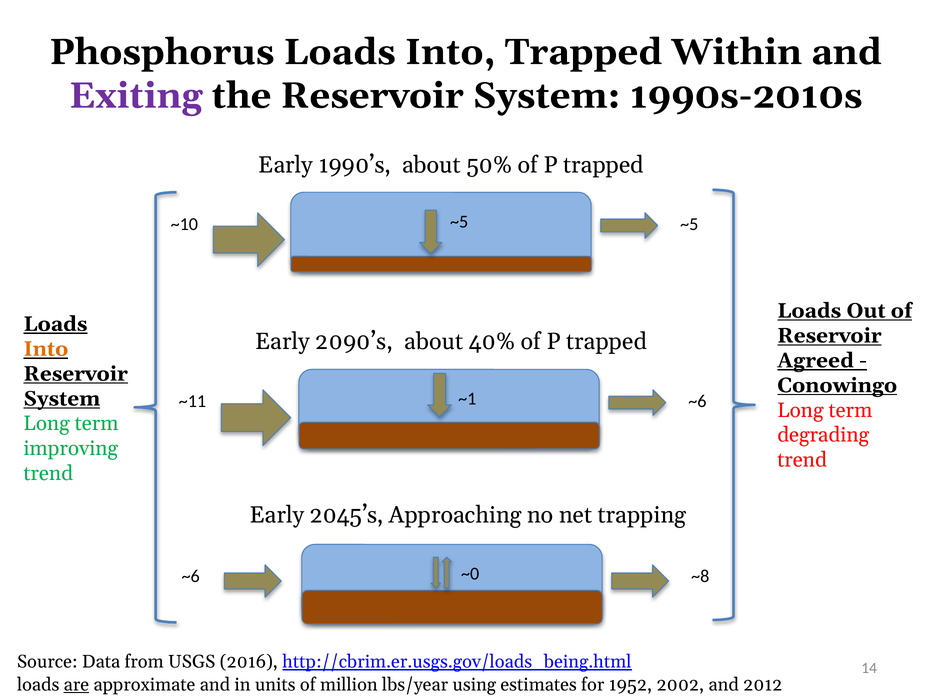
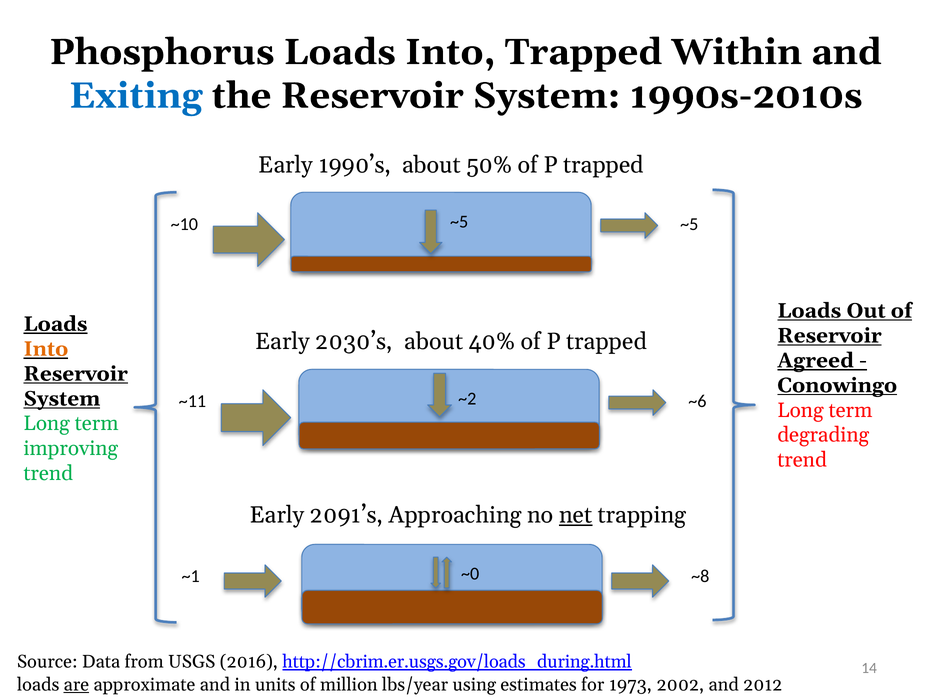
Exiting colour: purple -> blue
2090’s: 2090’s -> 2030’s
~1: ~1 -> ~2
2045’s: 2045’s -> 2091’s
net underline: none -> present
~6 at (191, 576): ~6 -> ~1
http://cbrim.er.usgs.gov/loads_being.html: http://cbrim.er.usgs.gov/loads_being.html -> http://cbrim.er.usgs.gov/loads_during.html
1952: 1952 -> 1973
